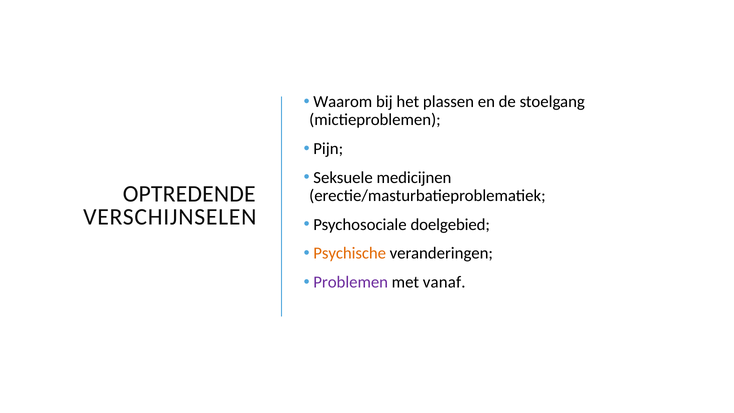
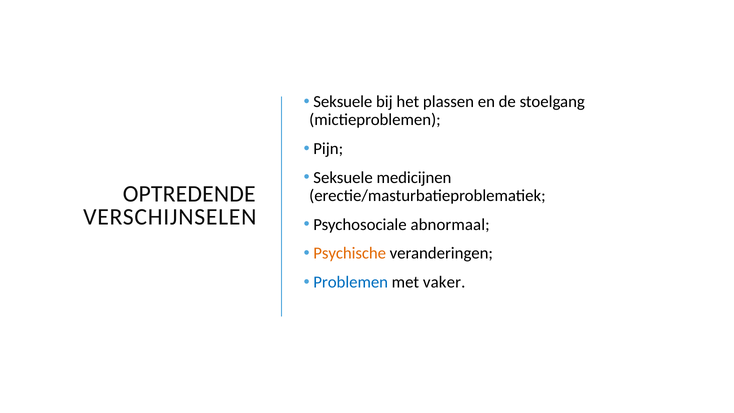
Waarom at (343, 102): Waarom -> Seksuele
doelgebied: doelgebied -> abnormaal
Problemen colour: purple -> blue
vanaf: vanaf -> vaker
